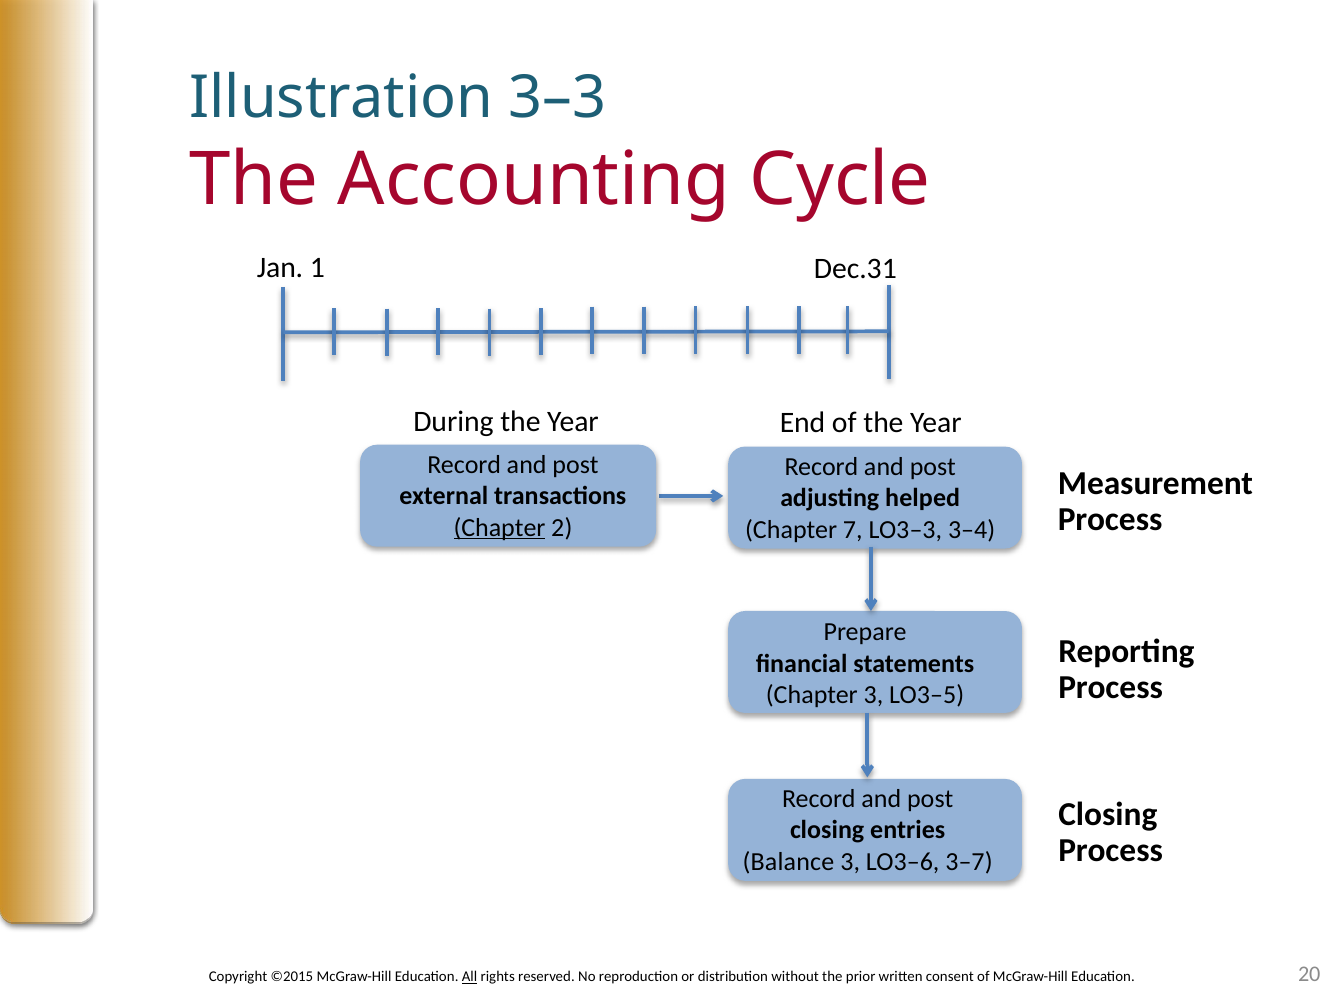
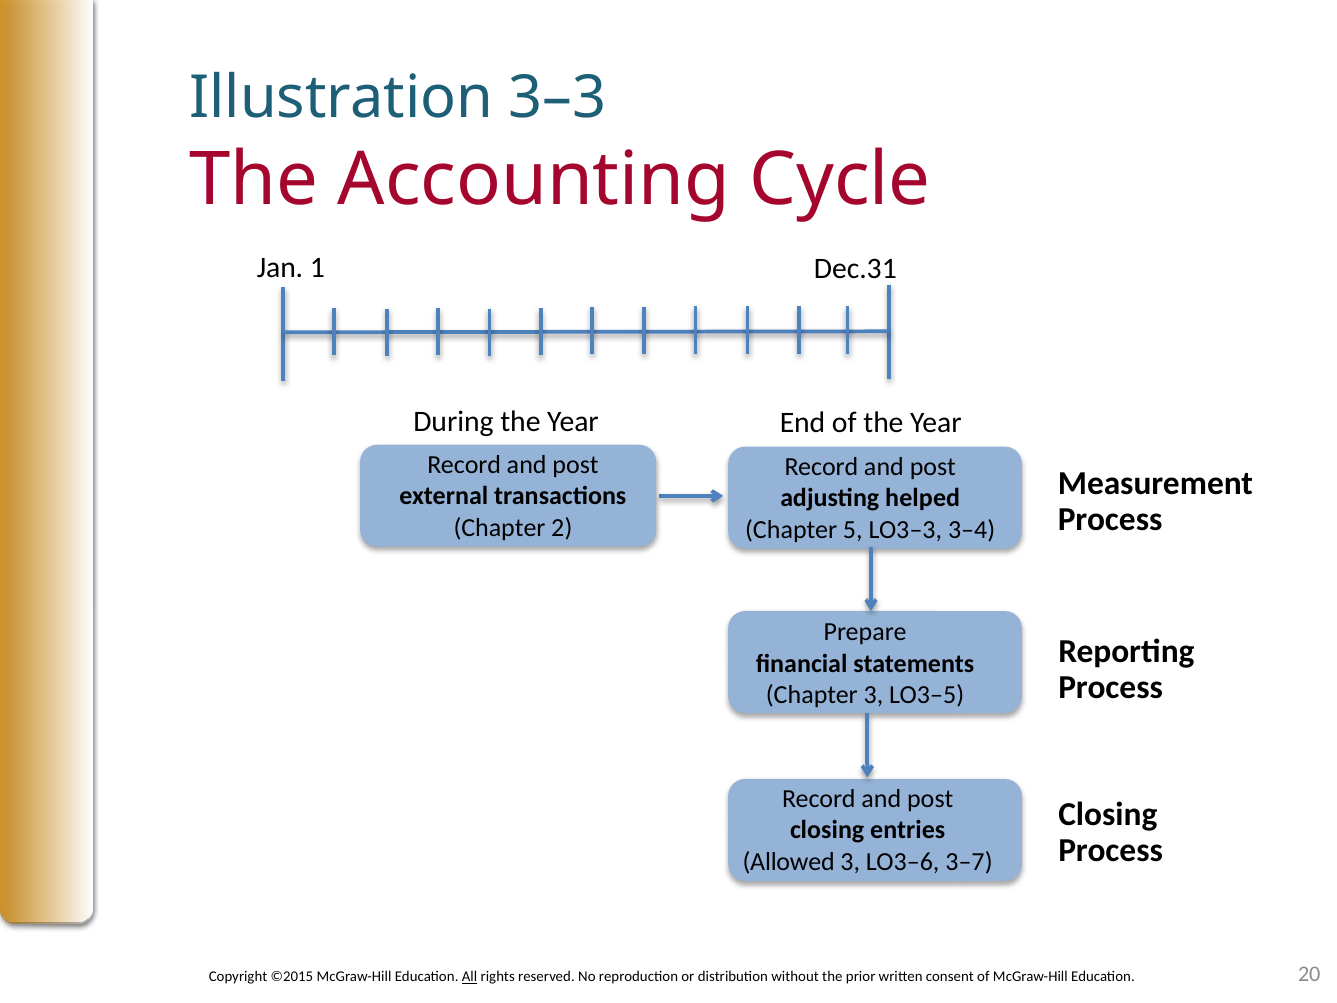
Chapter at (499, 527) underline: present -> none
7: 7 -> 5
Balance: Balance -> Allowed
